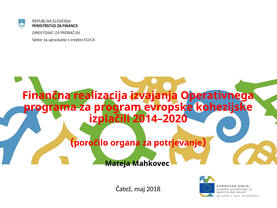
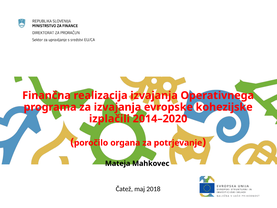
za program: program -> izvajanja
